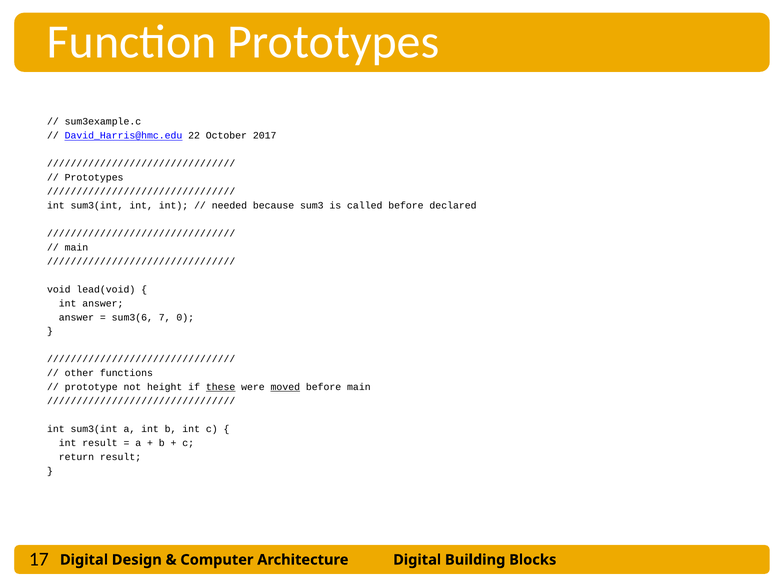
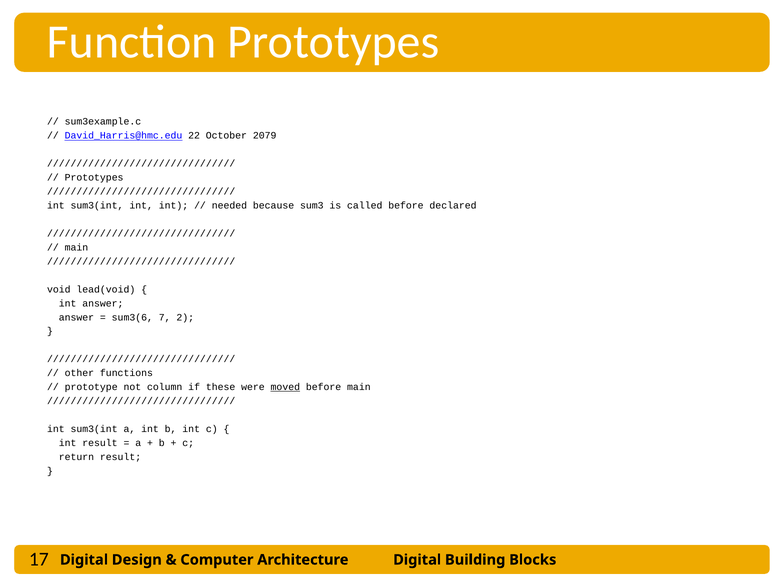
2017: 2017 -> 2079
0: 0 -> 2
height: height -> column
these underline: present -> none
